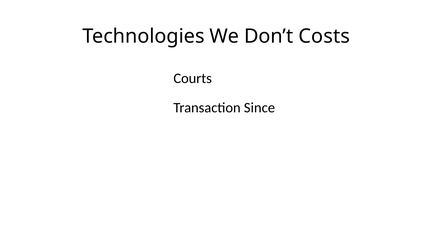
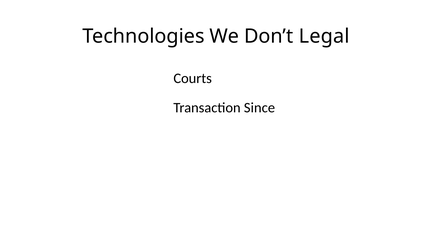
Costs: Costs -> Legal
